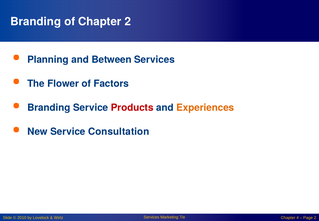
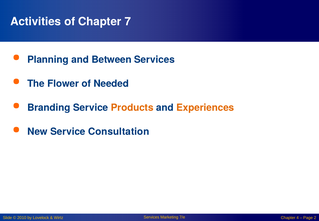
Branding at (36, 22): Branding -> Activities
Chapter 2: 2 -> 7
Factors: Factors -> Needed
Products colour: red -> orange
